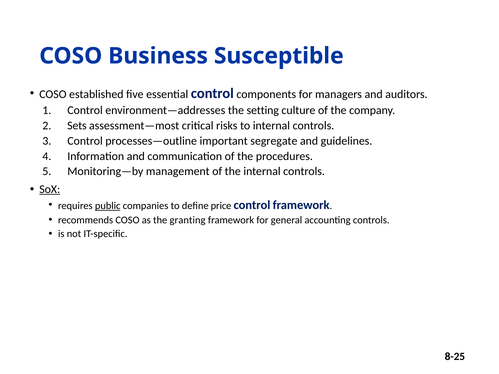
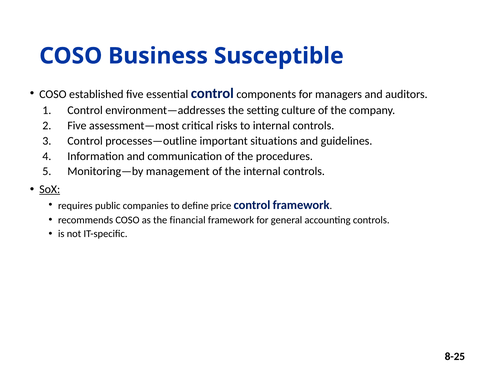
Sets at (77, 126): Sets -> Five
segregate: segregate -> situations
public underline: present -> none
granting: granting -> financial
